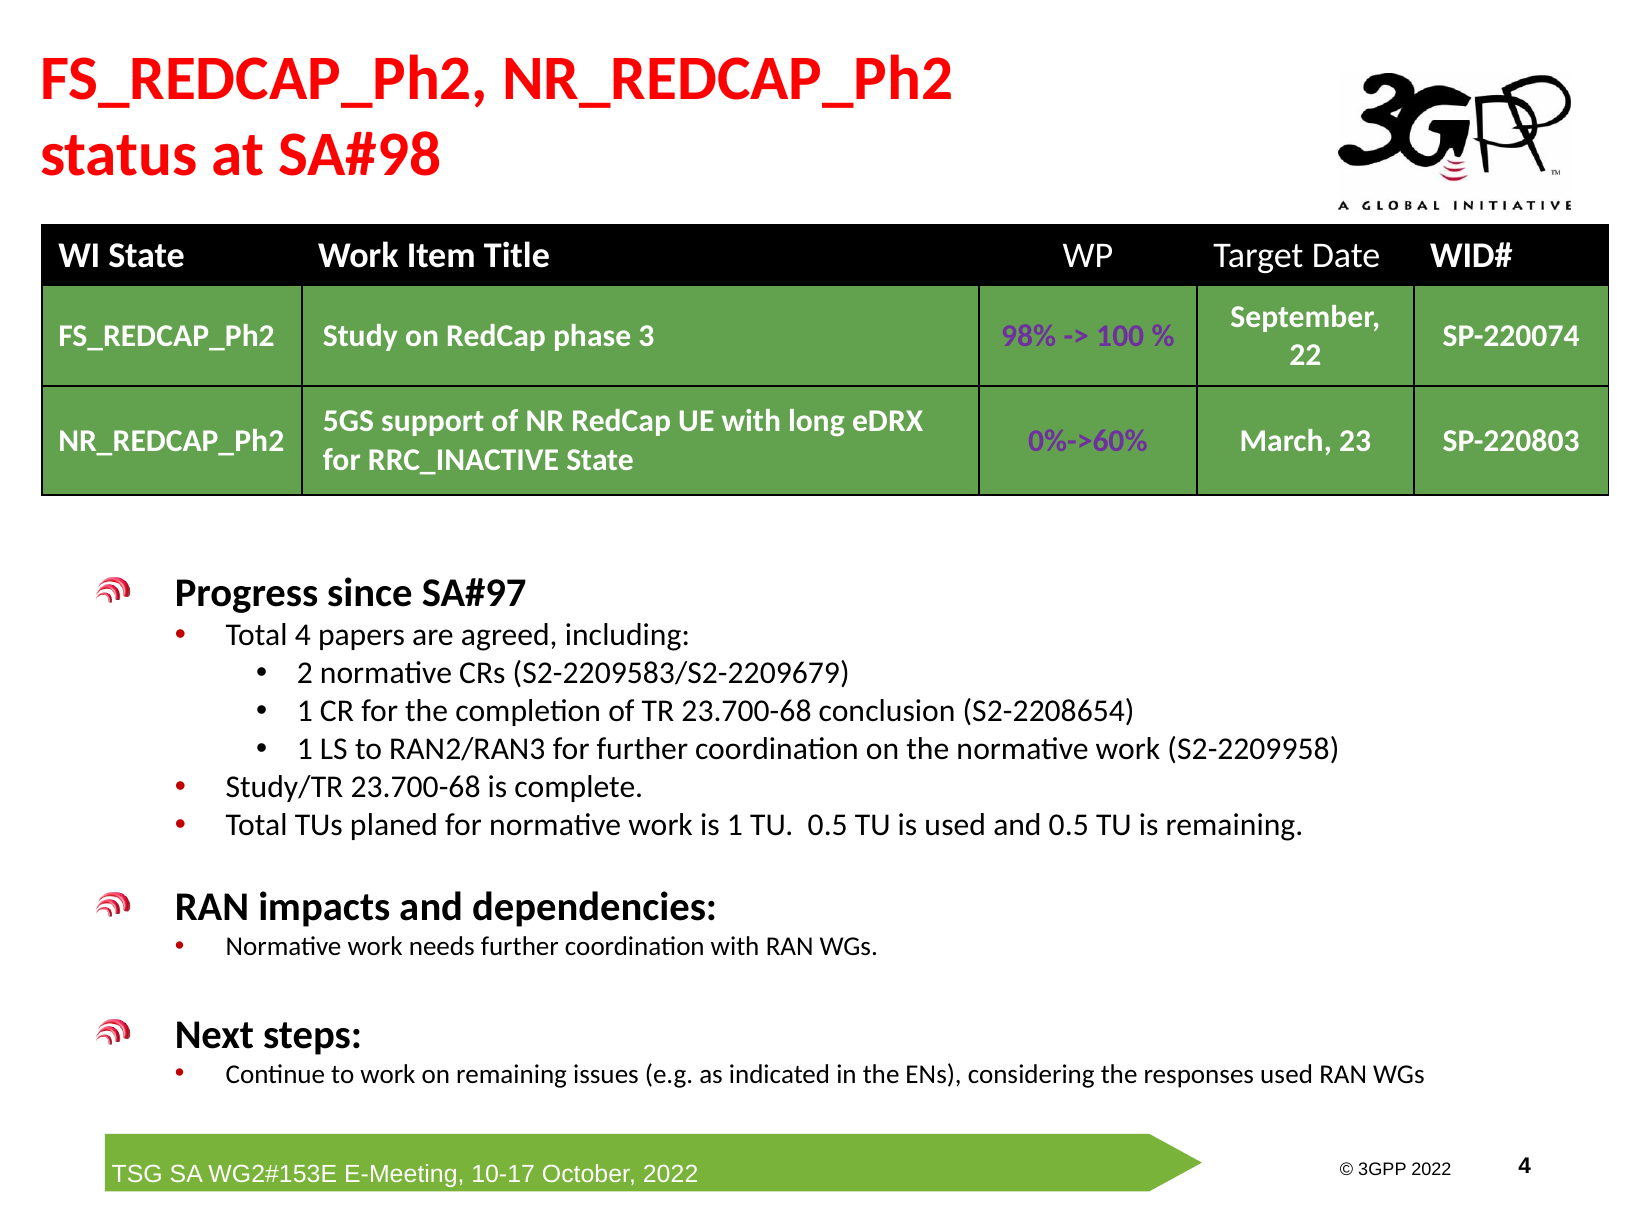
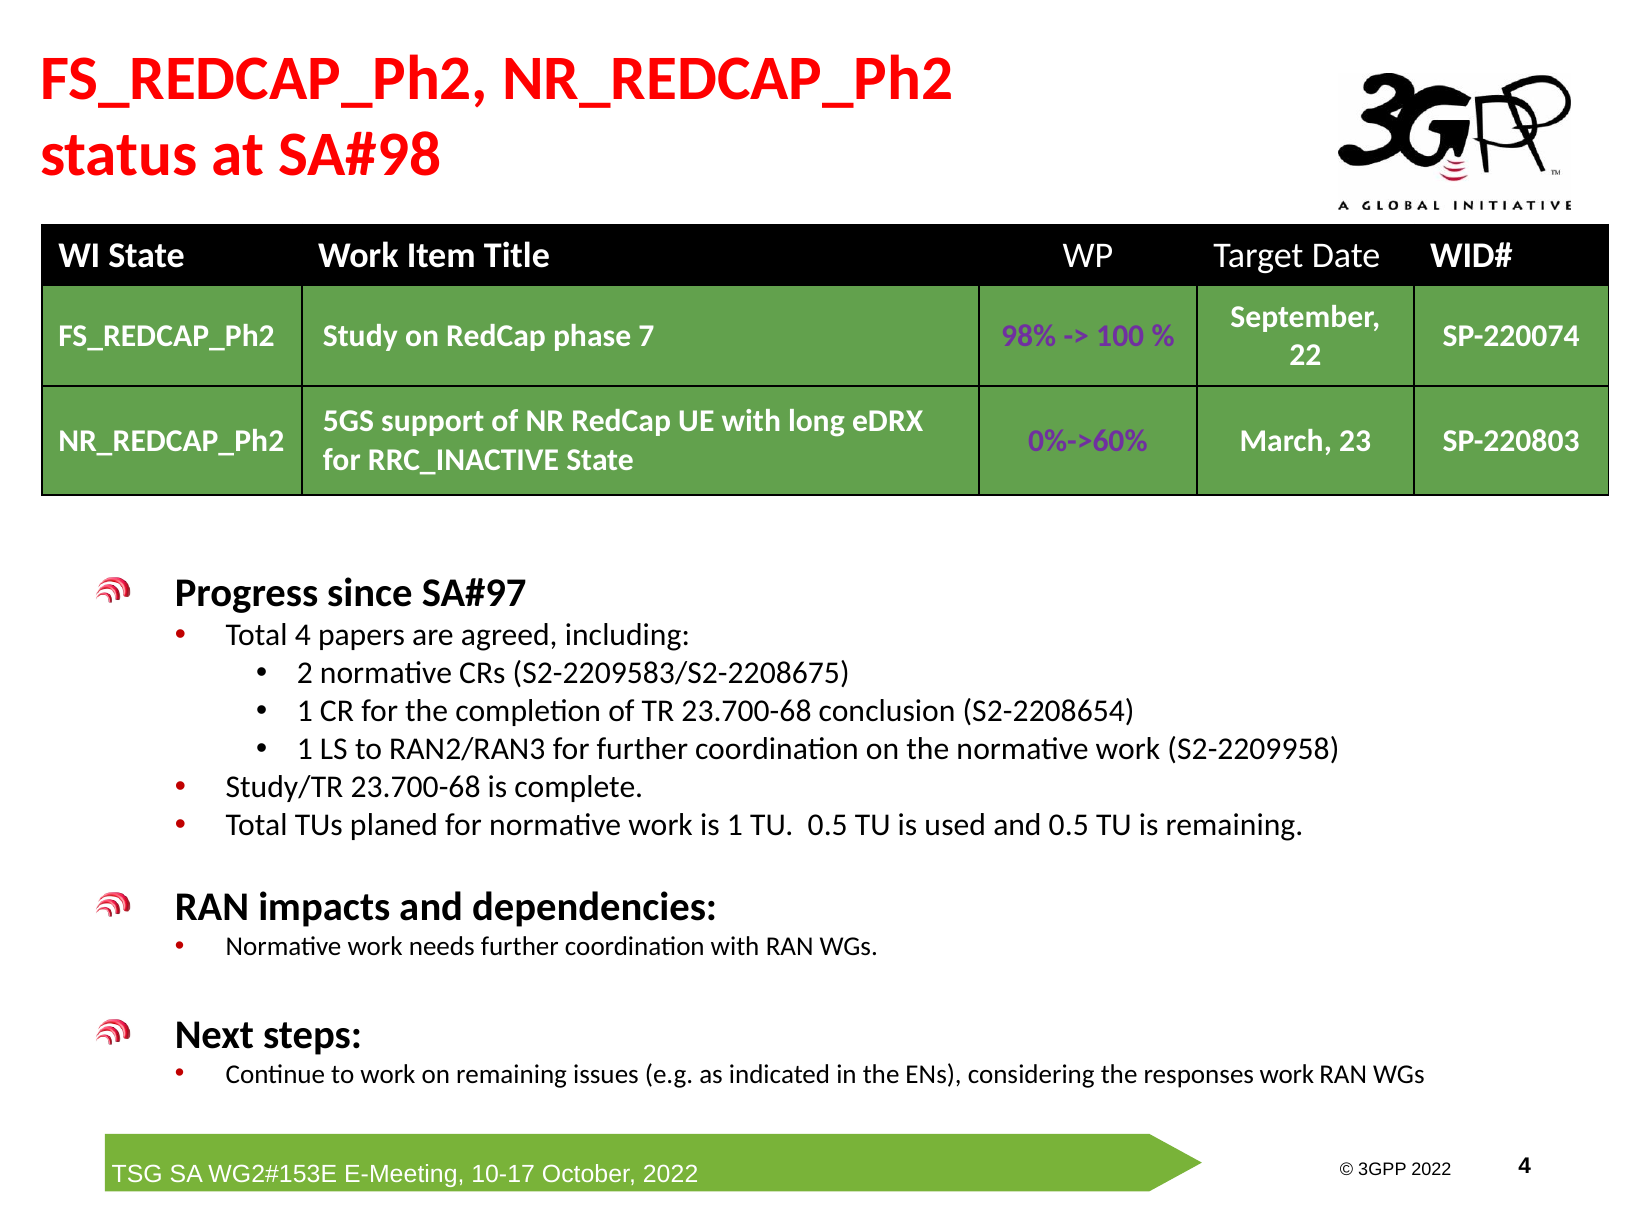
3: 3 -> 7
S2-2209583/S2-2209679: S2-2209583/S2-2209679 -> S2-2209583/S2-2208675
responses used: used -> work
